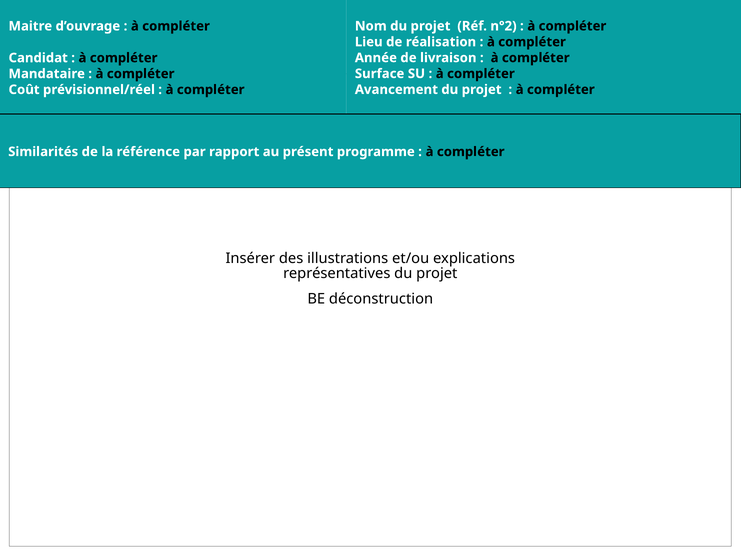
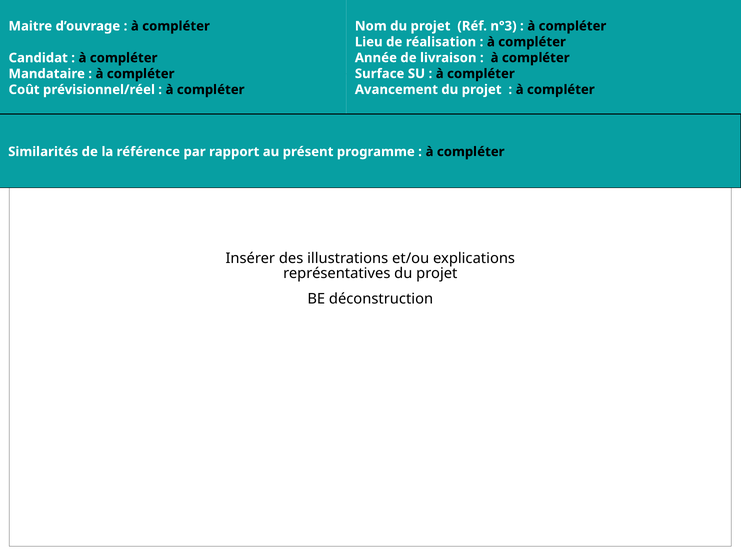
n°2: n°2 -> n°3
